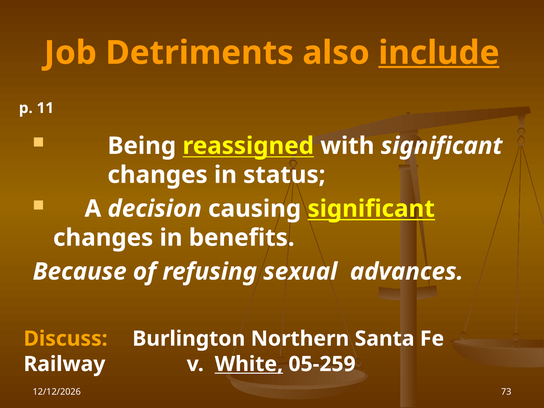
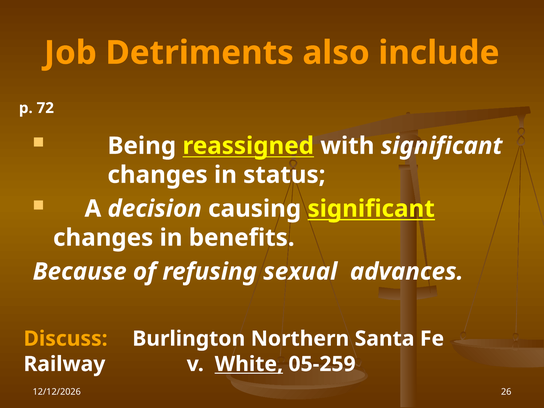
include underline: present -> none
11: 11 -> 72
73: 73 -> 26
